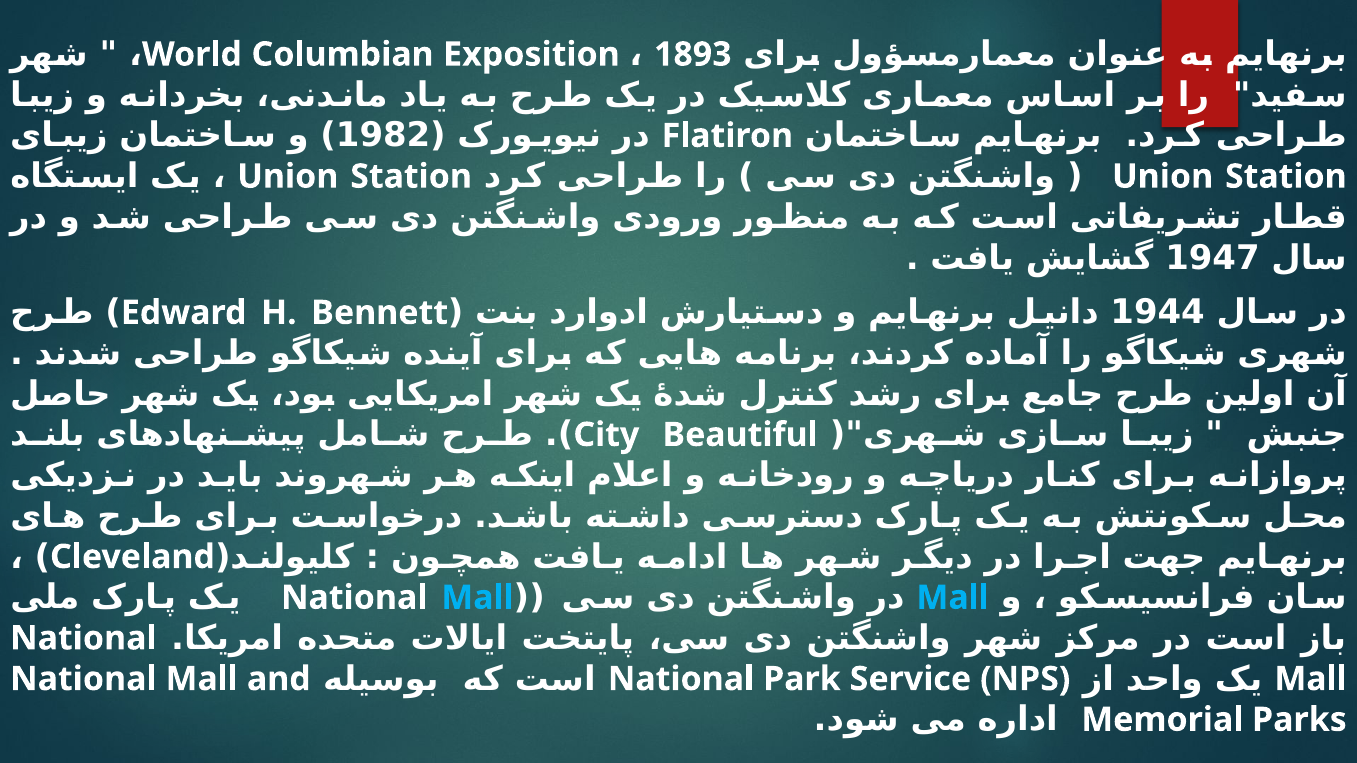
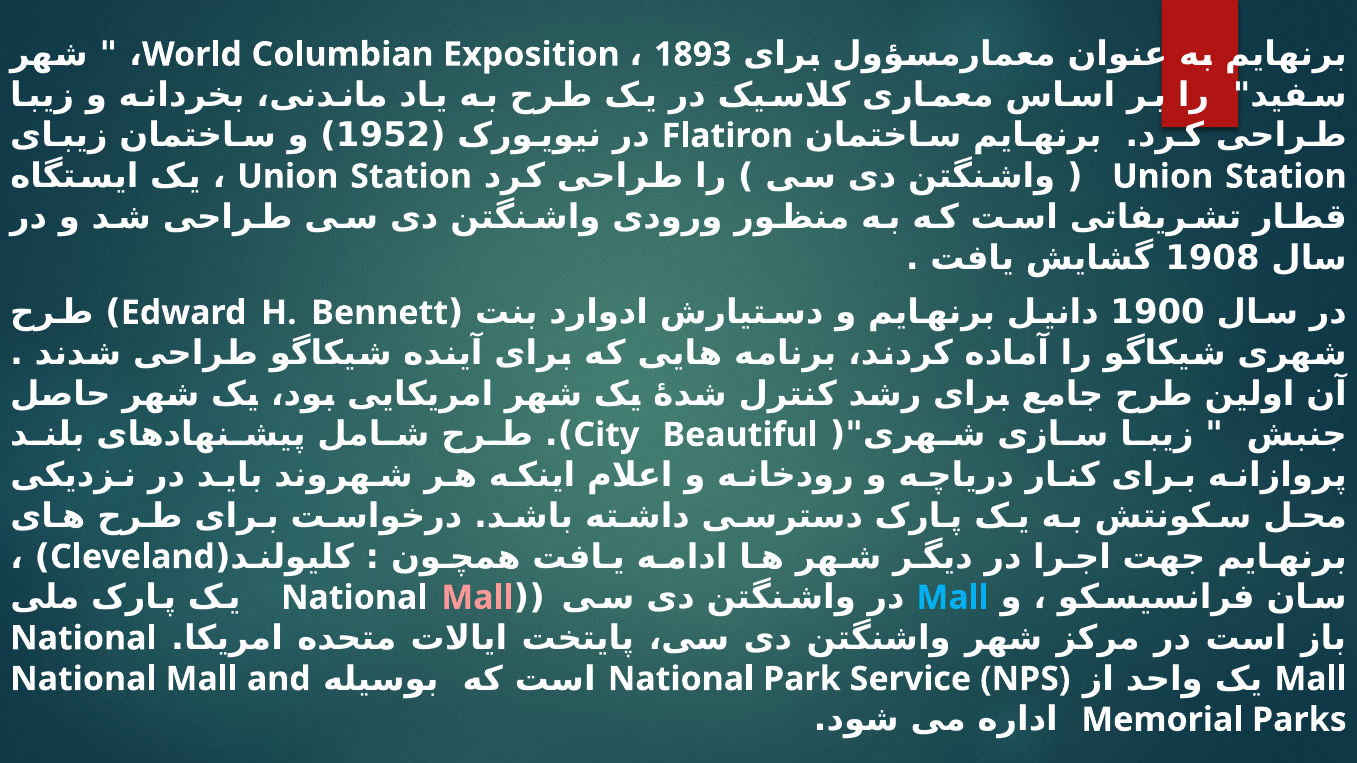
1982: 1982 -> 1952
1947: 1947 -> 1908
1944: 1944 -> 1900
Mall at (477, 598) colour: light blue -> pink
